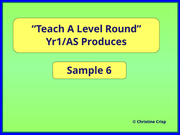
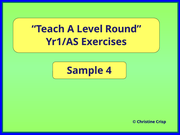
Produces: Produces -> Exercises
6: 6 -> 4
